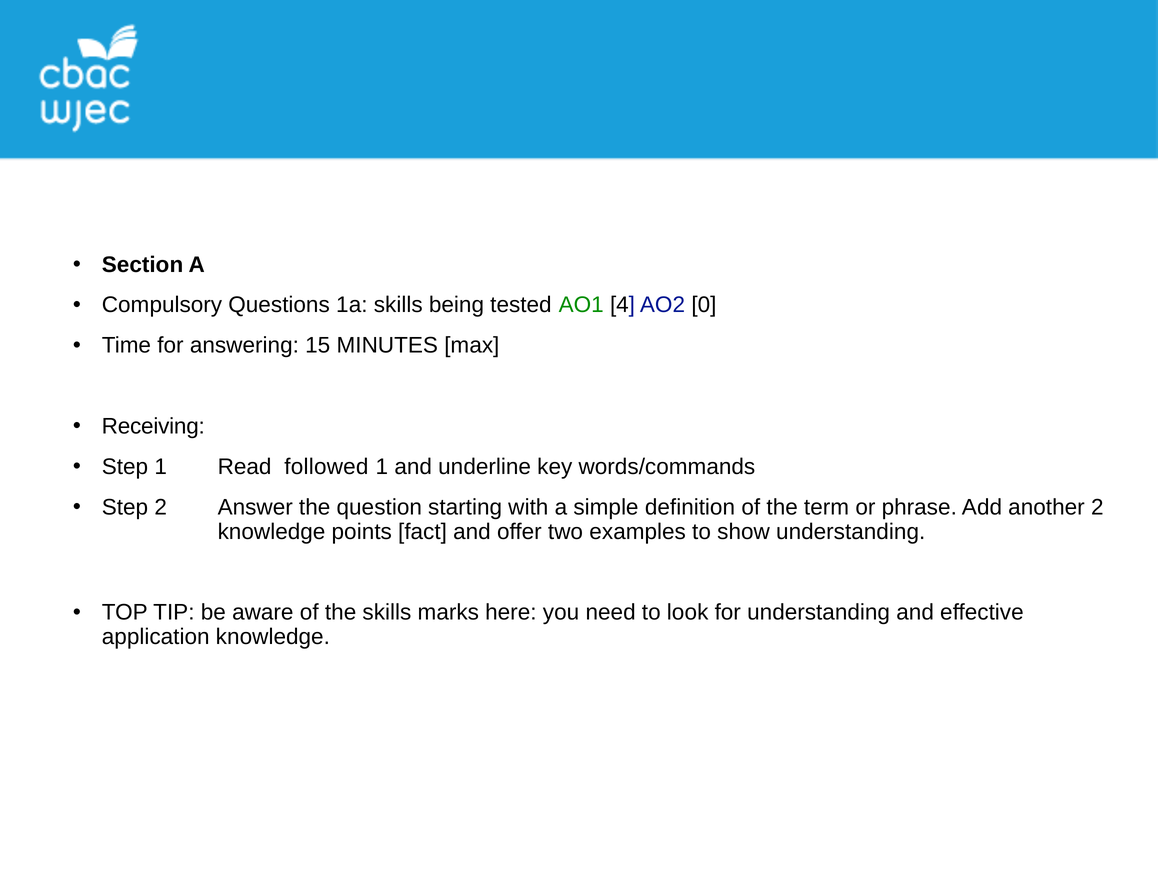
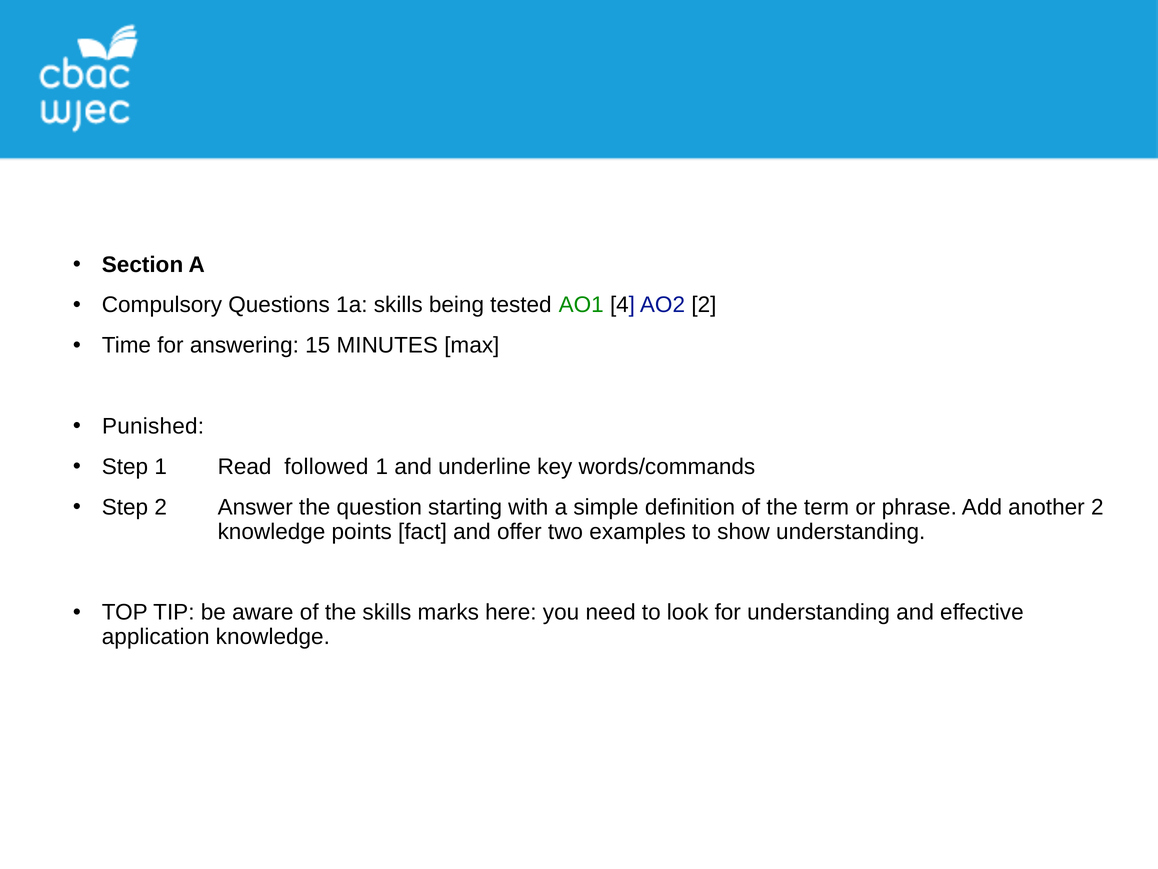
AO2 0: 0 -> 2
Receiving: Receiving -> Punished
